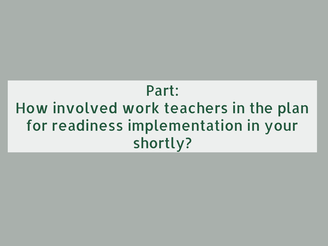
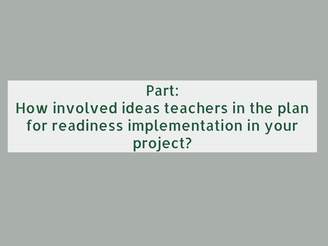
work: work -> ideas
shortly: shortly -> project
